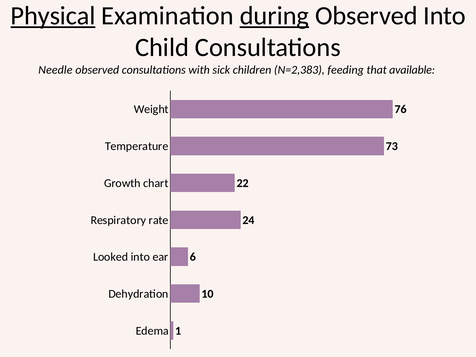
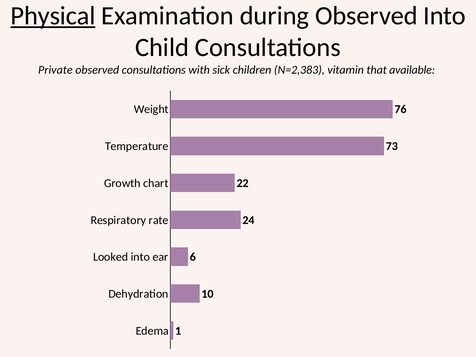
during underline: present -> none
Needle: Needle -> Private
feeding: feeding -> vitamin
